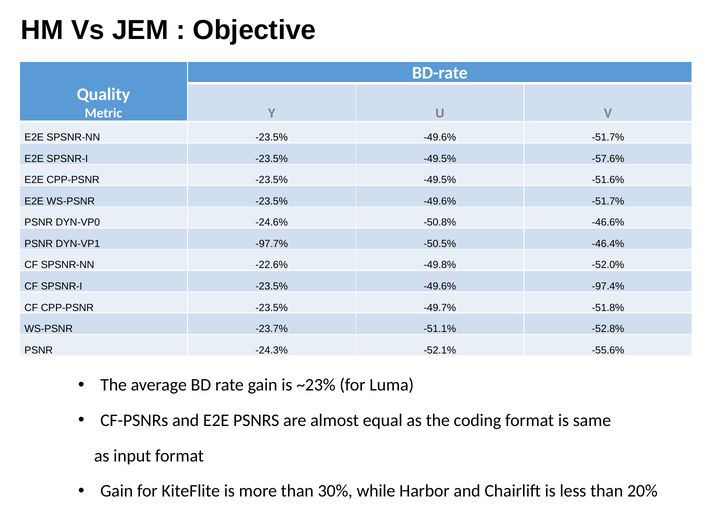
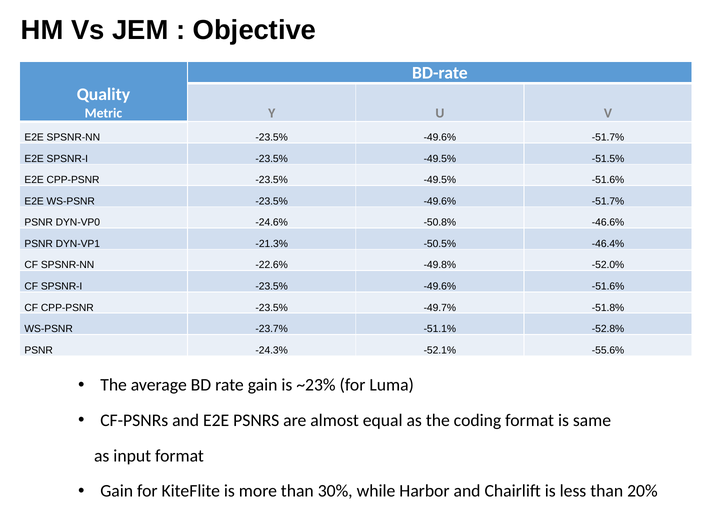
-57.6%: -57.6% -> -51.5%
-97.7%: -97.7% -> -21.3%
-49.6% -97.4%: -97.4% -> -51.6%
